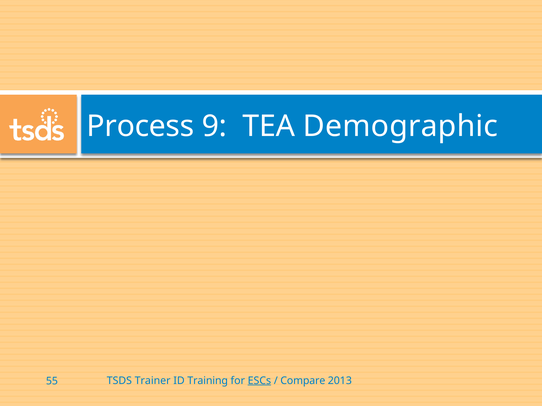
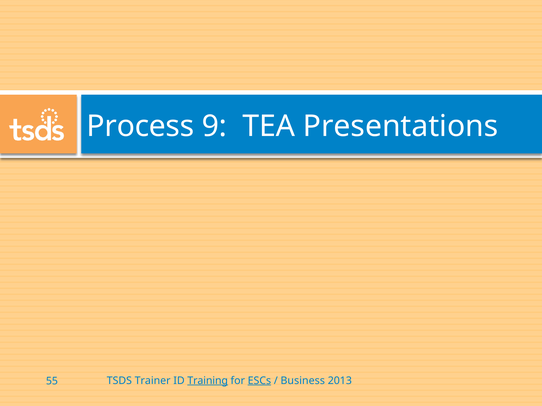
Demographic: Demographic -> Presentations
Training underline: none -> present
Compare: Compare -> Business
